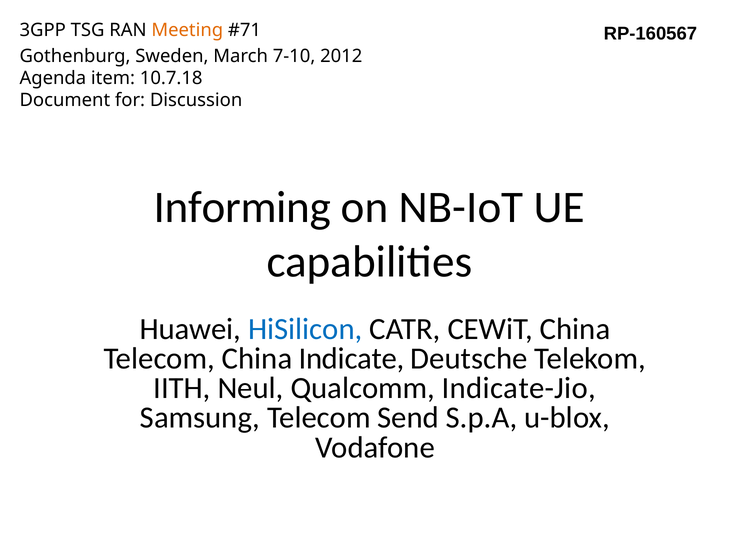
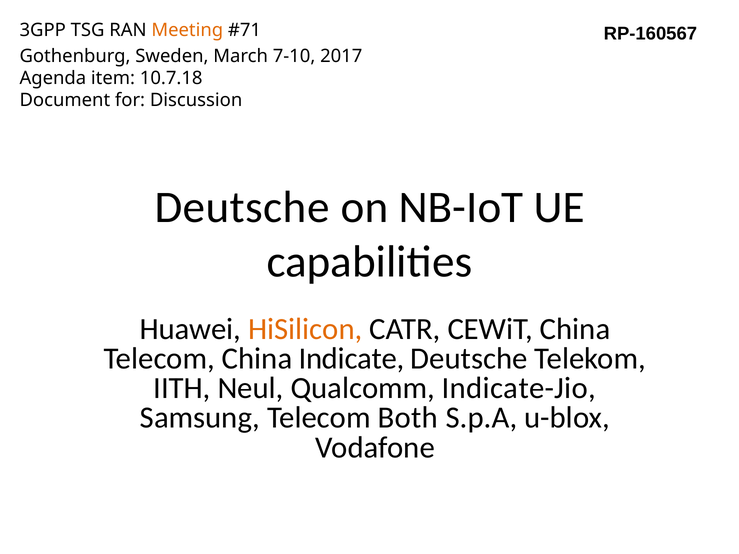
2012: 2012 -> 2017
Informing at (242, 208): Informing -> Deutsche
HiSilicon colour: blue -> orange
Send: Send -> Both
